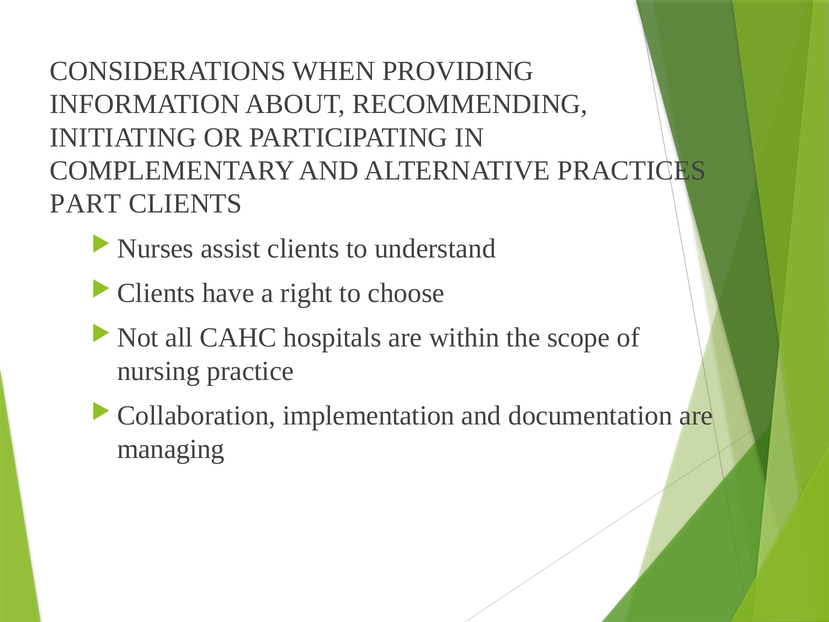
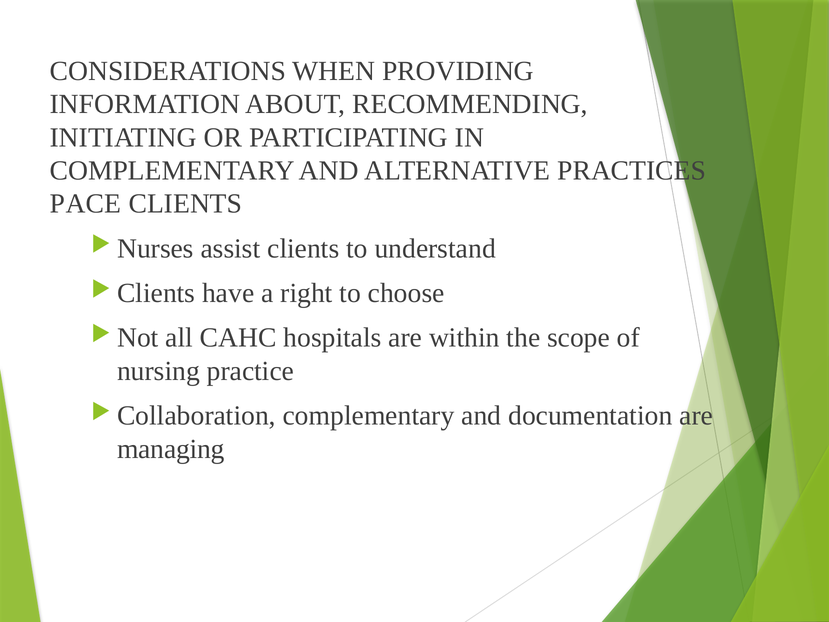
PART: PART -> PACE
implementation at (369, 416): implementation -> complementary
